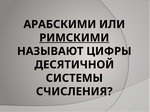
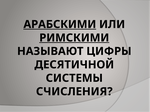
АРАБСКИМИ underline: none -> present
